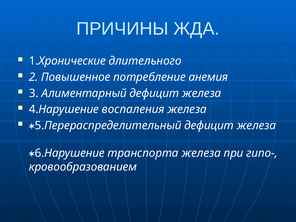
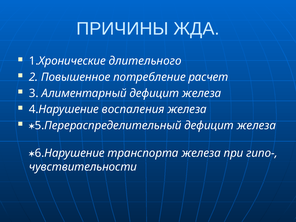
анемия: анемия -> расчет
кровообразованием: кровообразованием -> чувствительности
